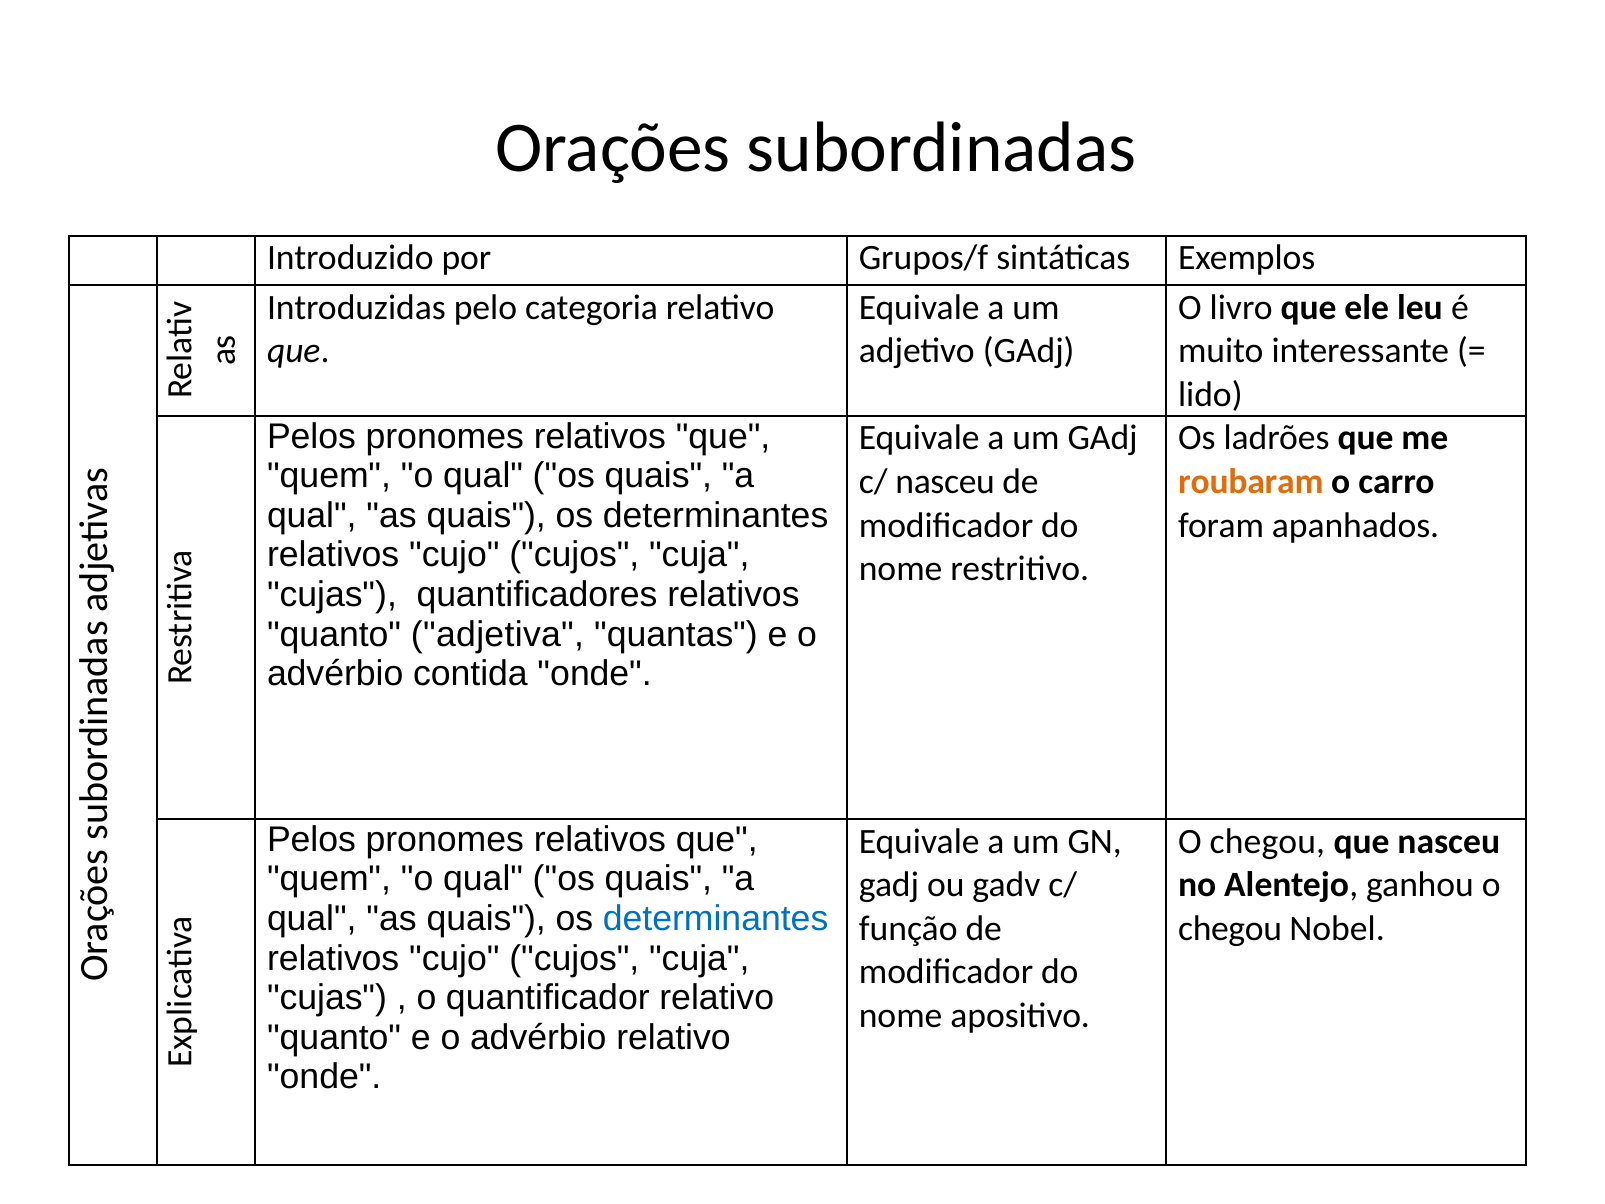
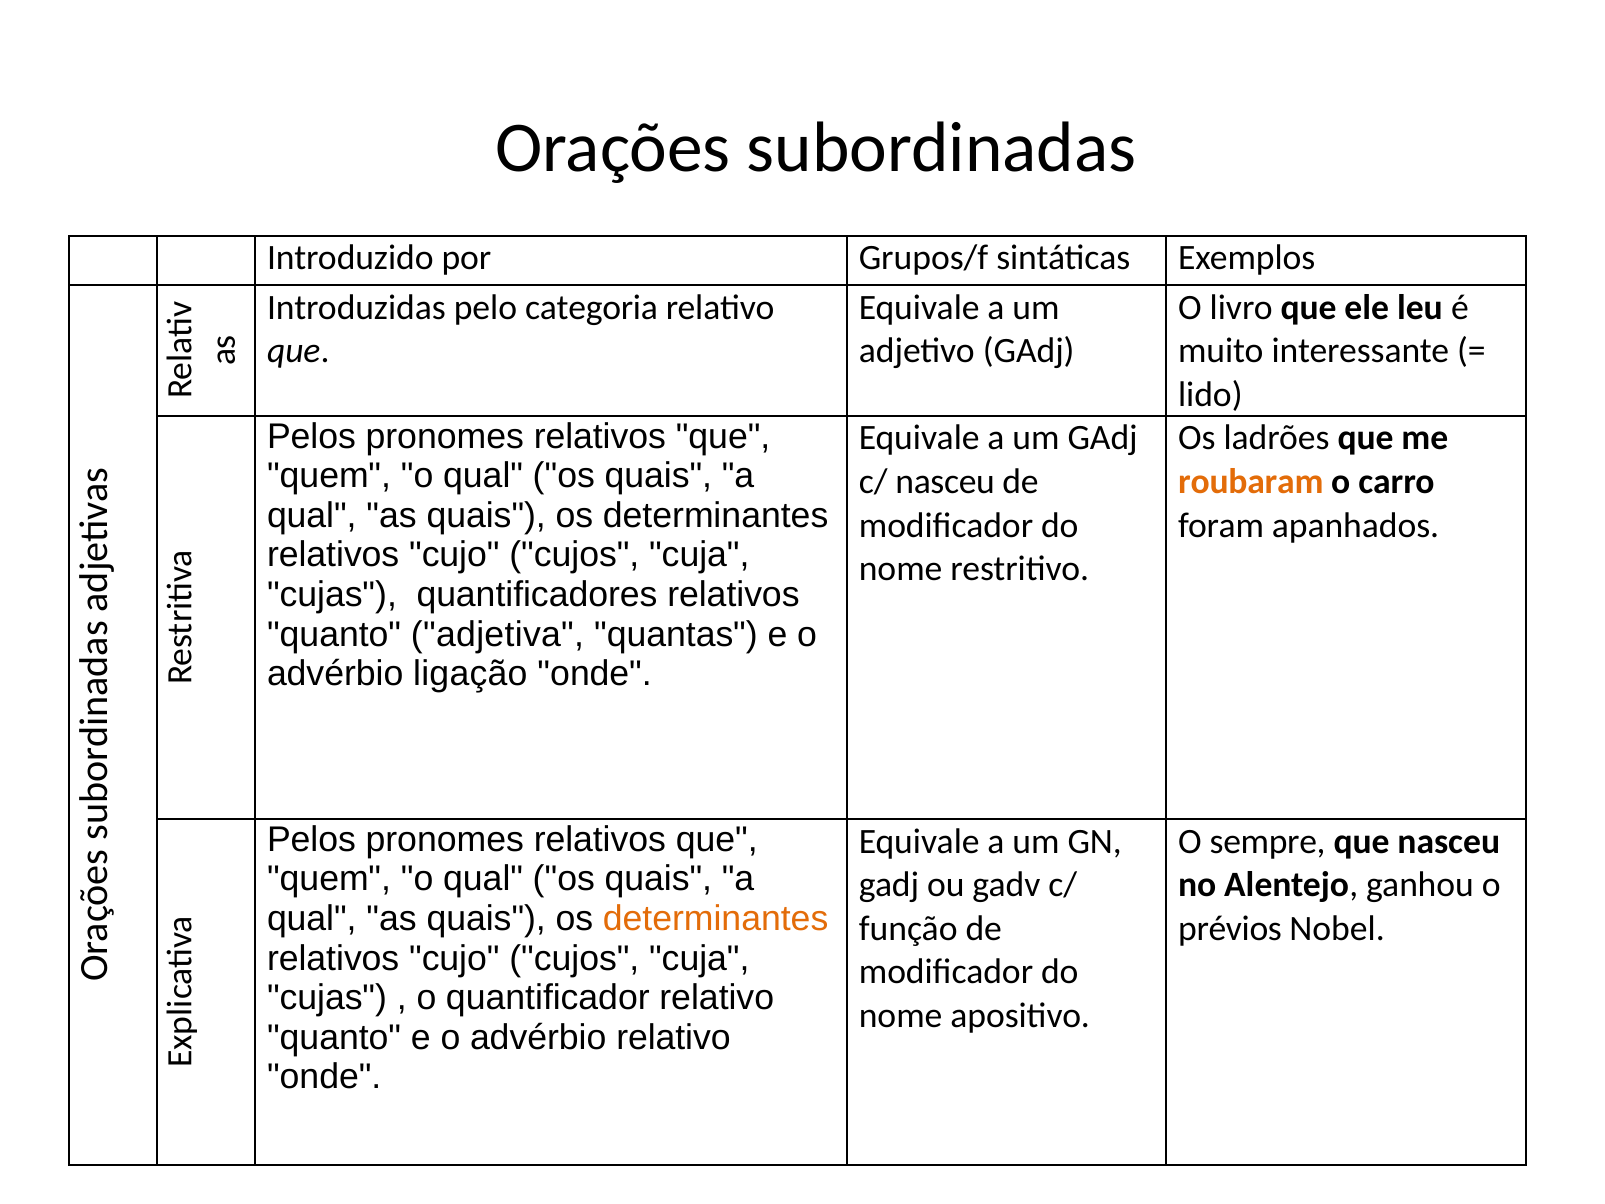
contida: contida -> ligação
chegou at (1267, 841): chegou -> sempre
determinantes at (716, 919) colour: blue -> orange
chegou at (1230, 928): chegou -> prévios
